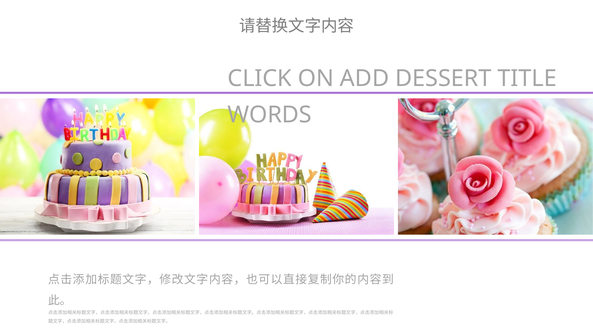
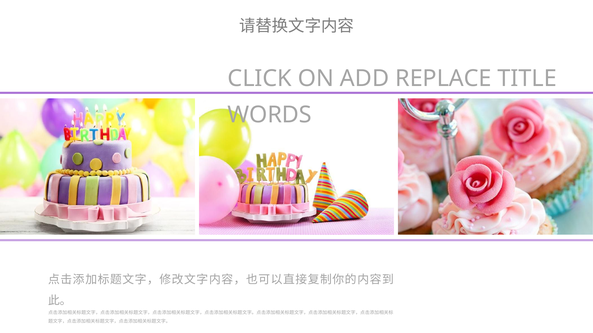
DESSERT: DESSERT -> REPLACE
